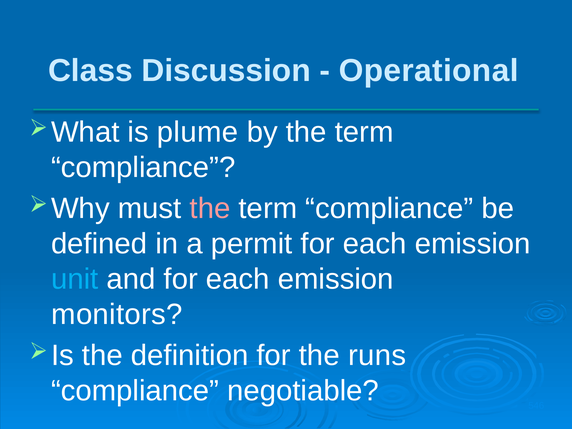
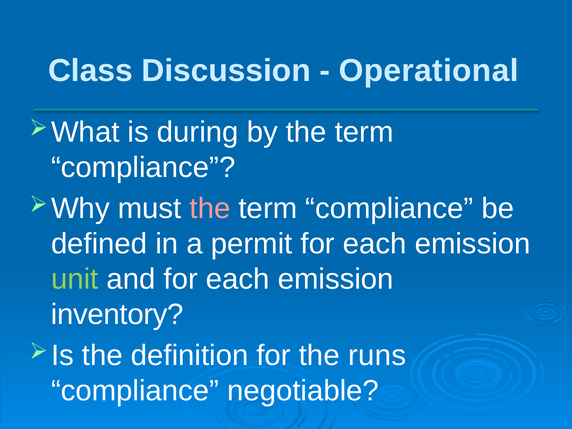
plume: plume -> during
unit colour: light blue -> light green
monitors: monitors -> inventory
